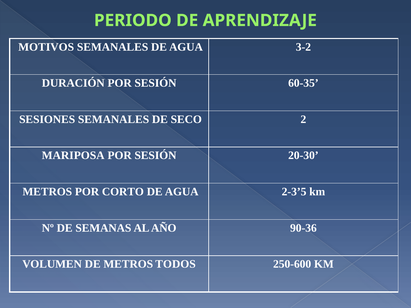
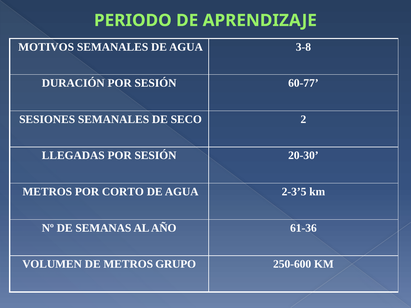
3-2: 3-2 -> 3-8
60-35: 60-35 -> 60-77
MARIPOSA: MARIPOSA -> LLEGADAS
90-36: 90-36 -> 61-36
TODOS: TODOS -> GRUPO
